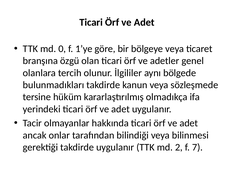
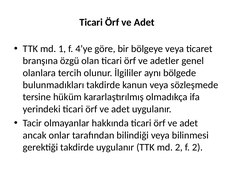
0: 0 -> 1
1’ye: 1’ye -> 4’ye
f 7: 7 -> 2
